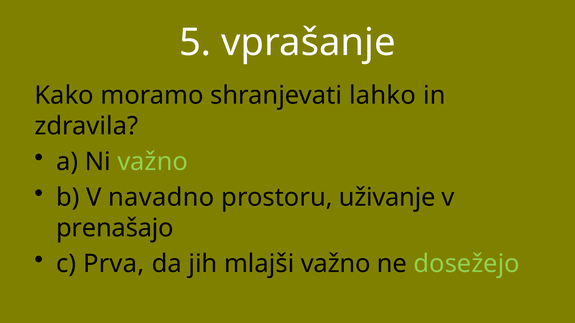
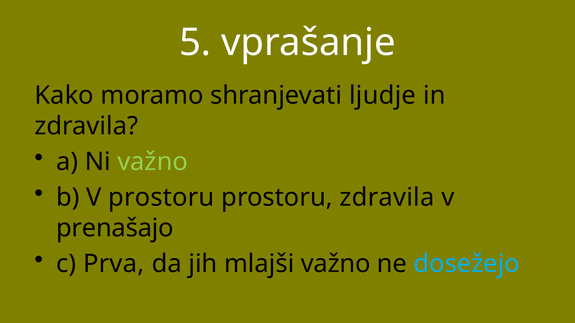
lahko: lahko -> ljudje
V navadno: navadno -> prostoru
prostoru uživanje: uživanje -> zdravila
dosežejo colour: light green -> light blue
